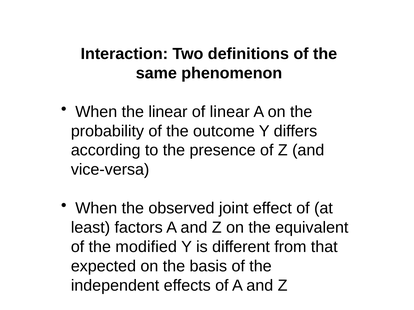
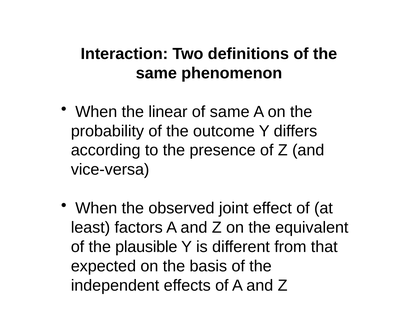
of linear: linear -> same
modified: modified -> plausible
